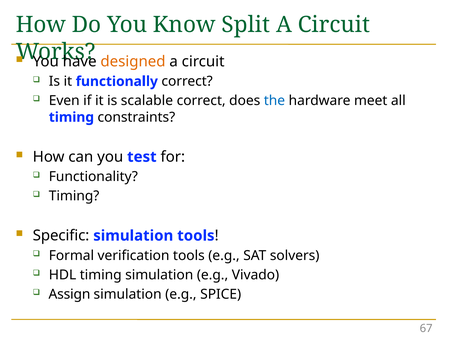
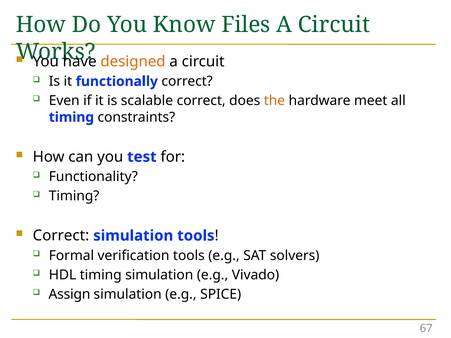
Split: Split -> Files
the colour: blue -> orange
Specific at (61, 236): Specific -> Correct
